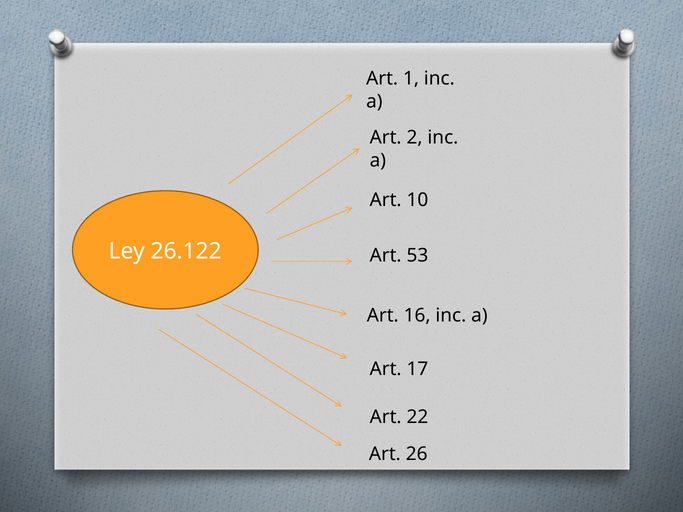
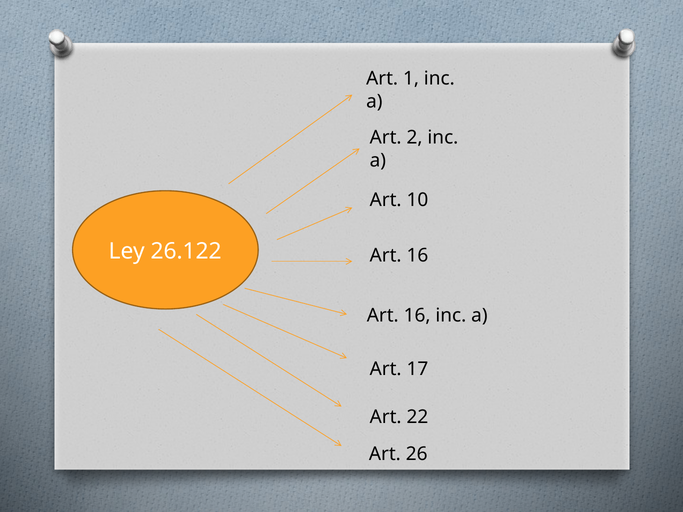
53 at (417, 256): 53 -> 16
